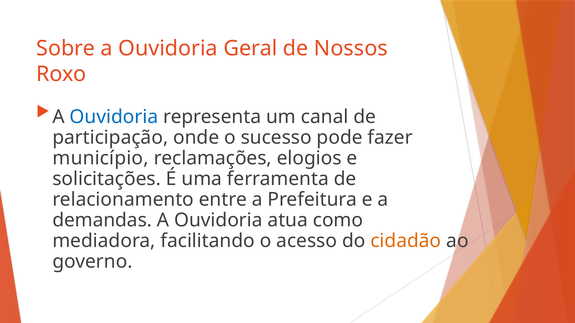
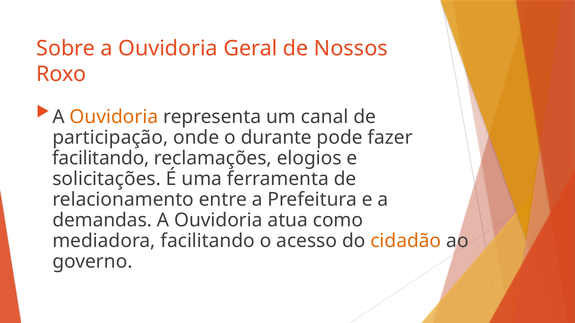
Ouvidoria at (114, 117) colour: blue -> orange
sucesso: sucesso -> durante
município at (101, 158): município -> facilitando
